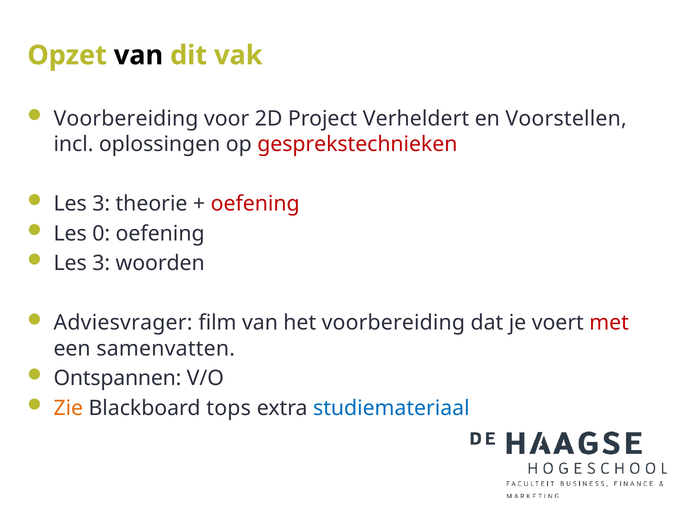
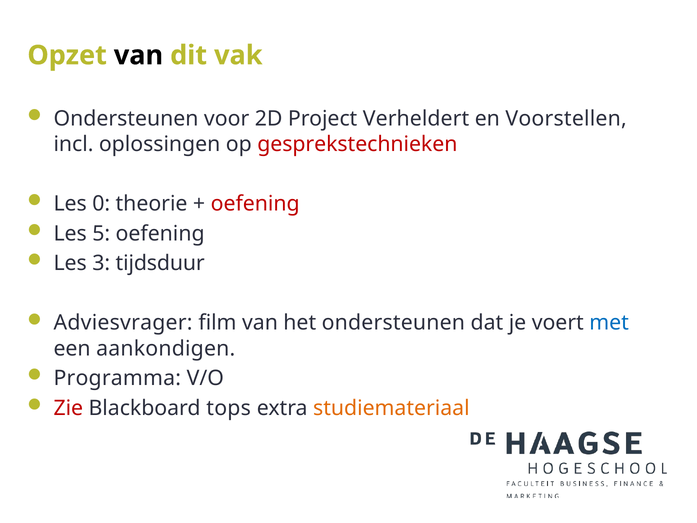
Voorbereiding at (126, 118): Voorbereiding -> Ondersteunen
3 at (101, 204): 3 -> 0
0: 0 -> 5
woorden: woorden -> tijdsduur
het voorbereiding: voorbereiding -> ondersteunen
met colour: red -> blue
samenvatten: samenvatten -> aankondigen
Ontspannen: Ontspannen -> Programma
Zie colour: orange -> red
studiemateriaal colour: blue -> orange
